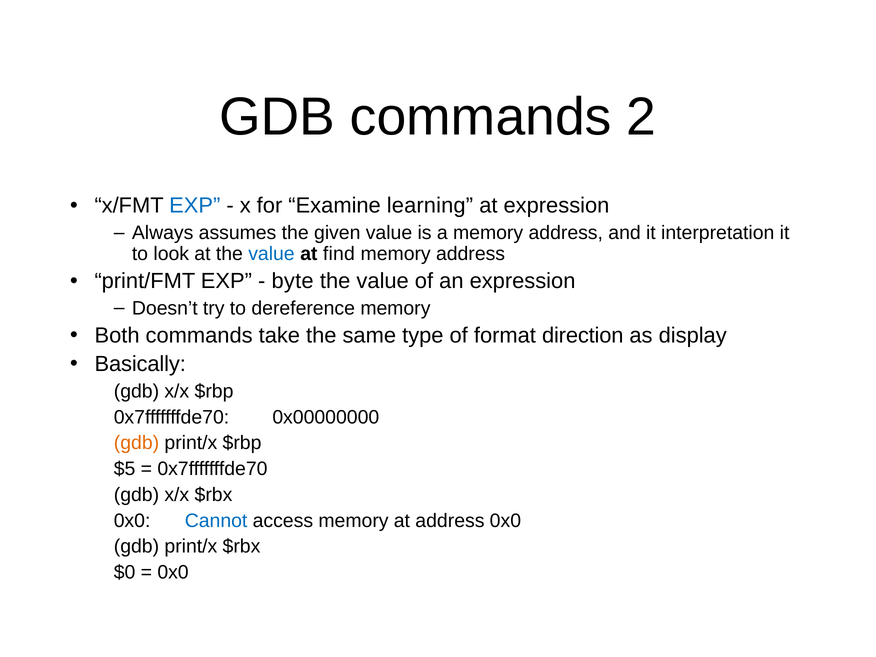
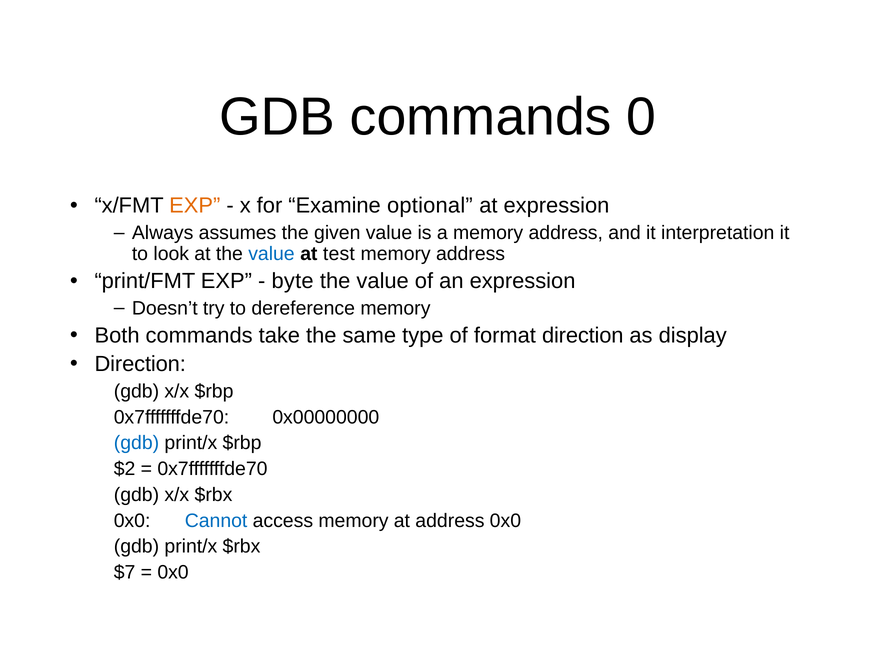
2: 2 -> 0
EXP at (195, 206) colour: blue -> orange
learning: learning -> optional
find: find -> test
Basically at (140, 364): Basically -> Direction
gdb at (137, 443) colour: orange -> blue
$5: $5 -> $2
$0: $0 -> $7
